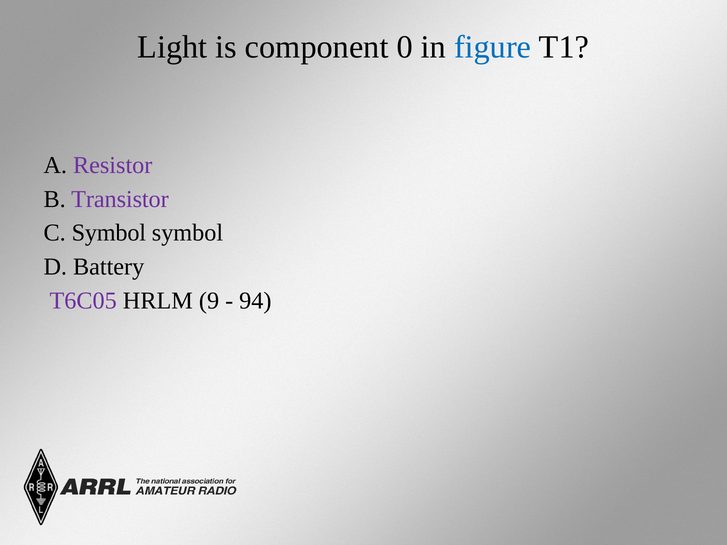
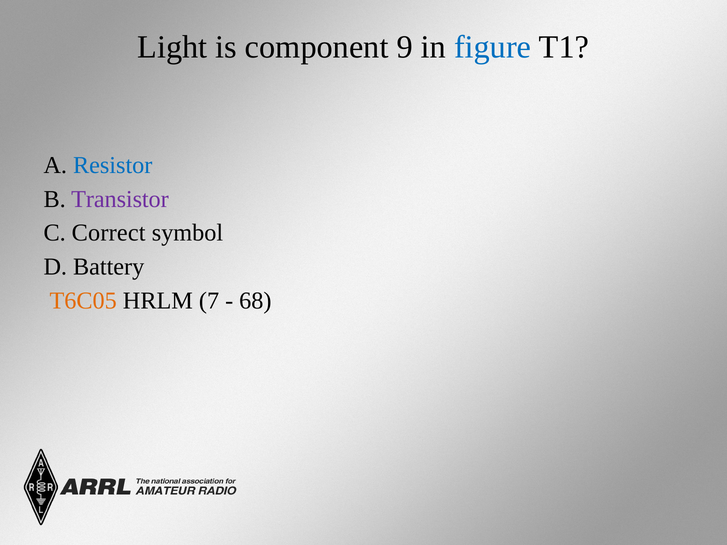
0: 0 -> 9
Resistor colour: purple -> blue
C Symbol: Symbol -> Correct
T6C05 colour: purple -> orange
9: 9 -> 7
94: 94 -> 68
